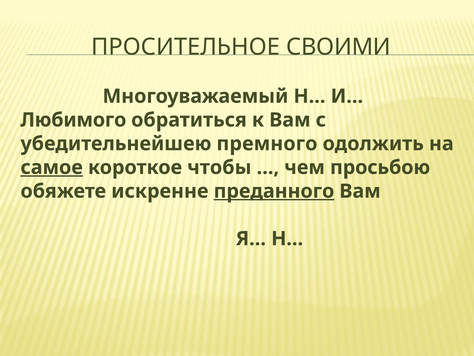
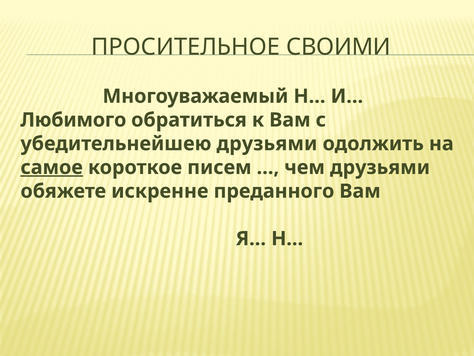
убедительнейшею премного: премного -> друзьями
чтобы: чтобы -> писем
чем просьбою: просьбою -> друзьями
преданного underline: present -> none
